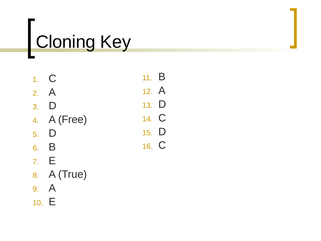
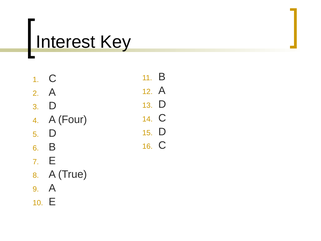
Cloning: Cloning -> Interest
Free: Free -> Four
